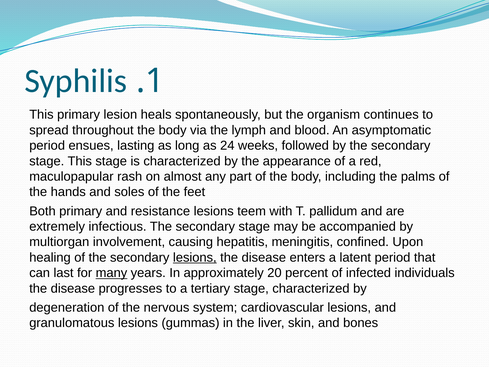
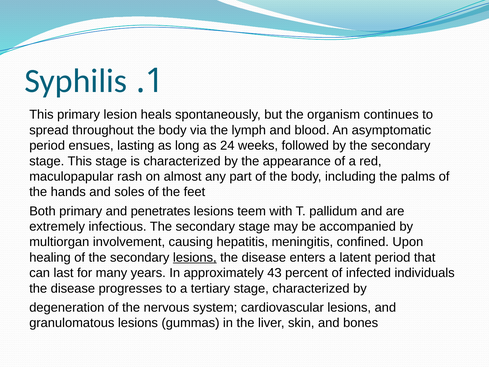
resistance: resistance -> penetrates
many underline: present -> none
20: 20 -> 43
